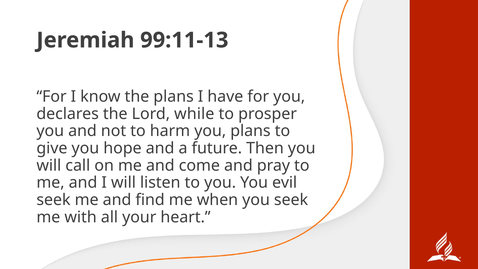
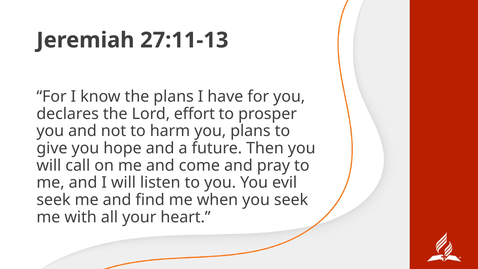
99:11-13: 99:11-13 -> 27:11-13
while: while -> effort
